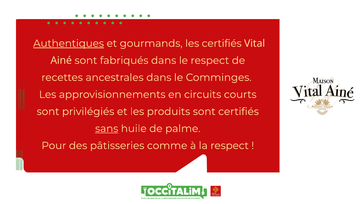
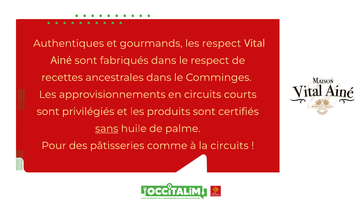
Authentiques underline: present -> none
les certifiés: certifiés -> respect
la respect: respect -> circuits
